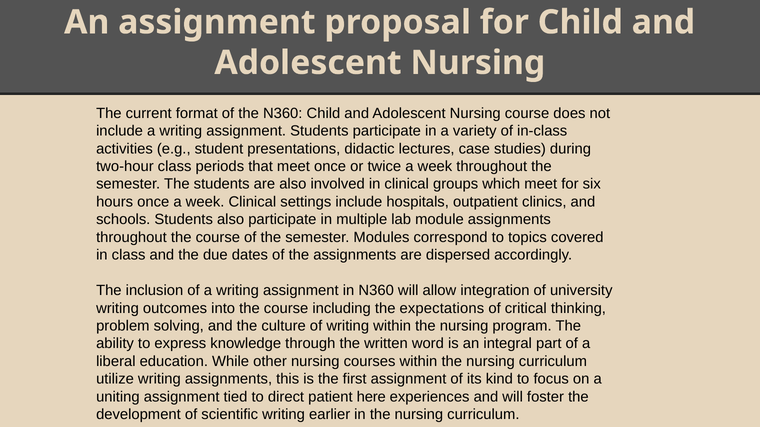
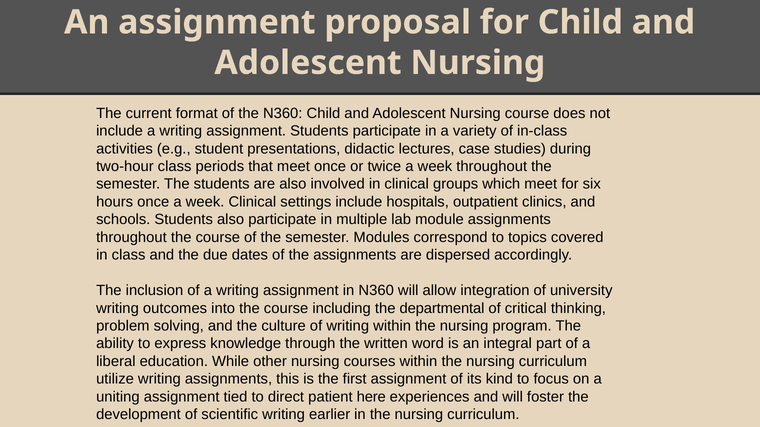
expectations: expectations -> departmental
